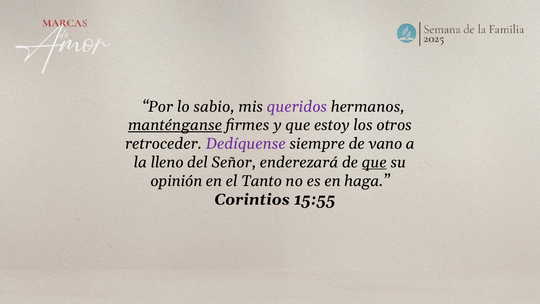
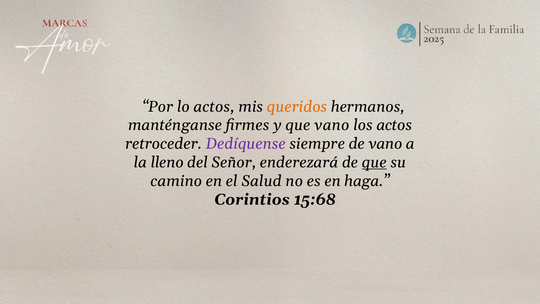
lo sabio: sabio -> actos
queridos colour: purple -> orange
manténganse underline: present -> none
que estoy: estoy -> vano
los otros: otros -> actos
opinión: opinión -> camino
Tanto: Tanto -> Salud
15:55: 15:55 -> 15:68
